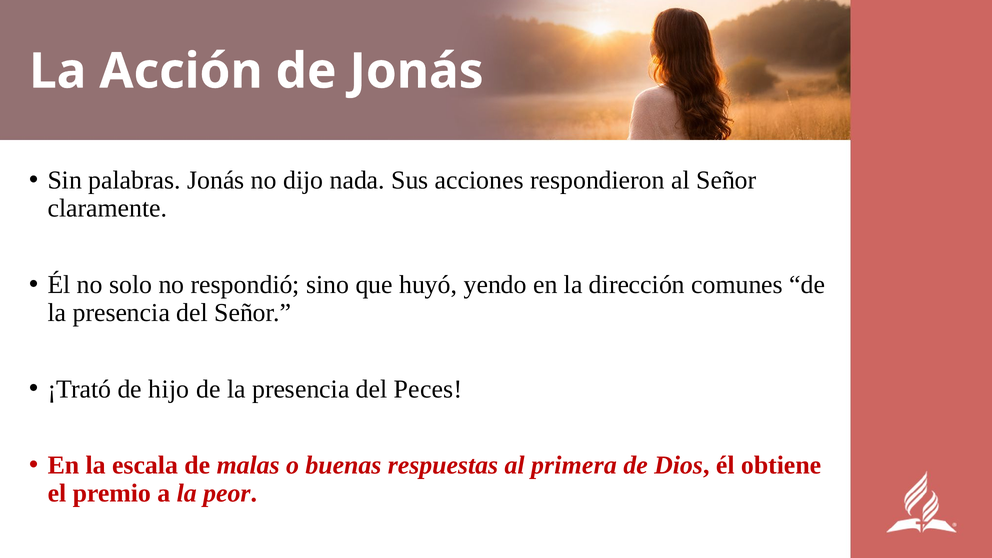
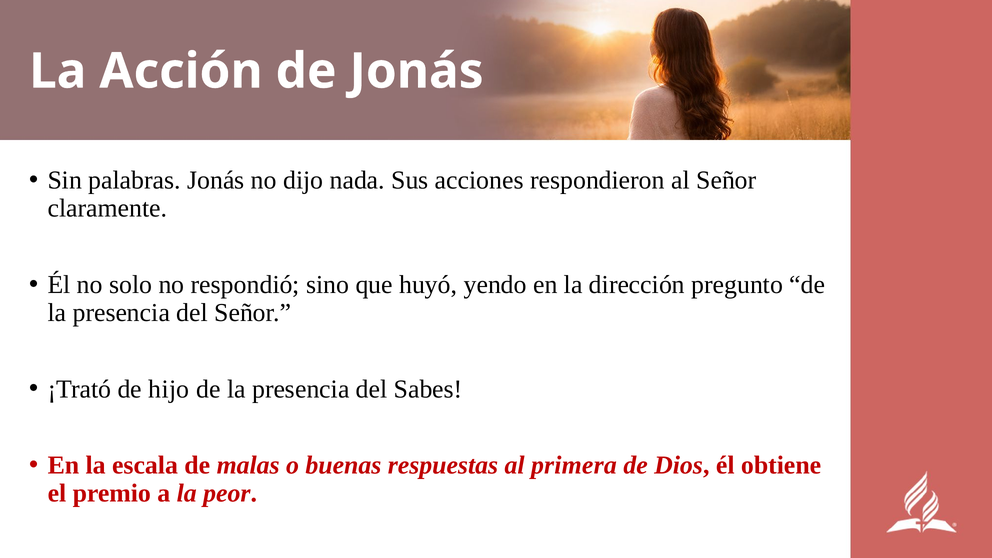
comunes: comunes -> pregunto
Peces: Peces -> Sabes
